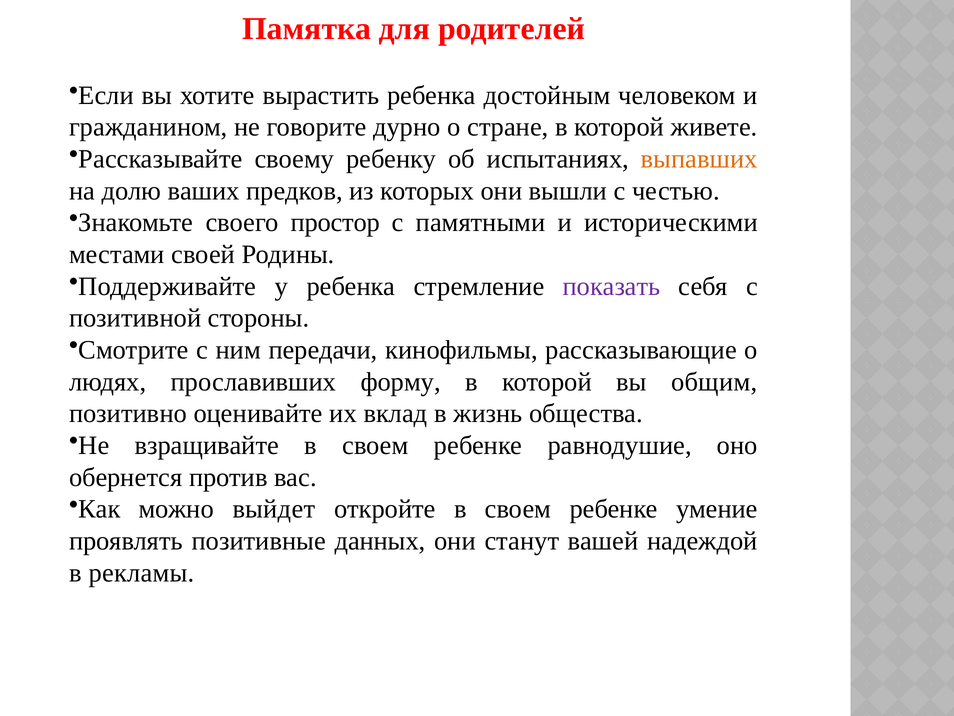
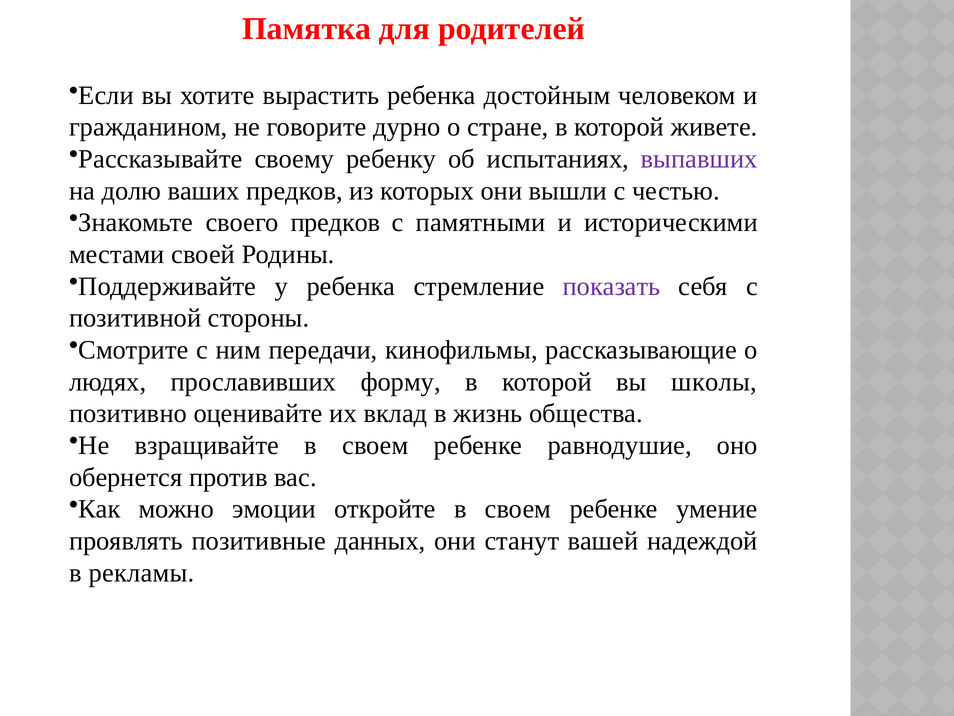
выпавших colour: orange -> purple
своего простор: простор -> предков
общим: общим -> школы
выйдет: выйдет -> эмоции
